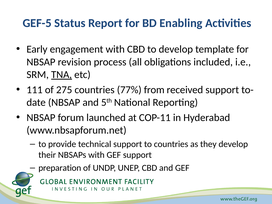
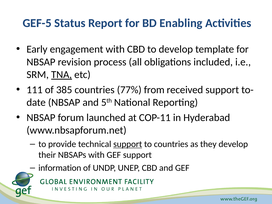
275: 275 -> 385
support at (128, 144) underline: none -> present
preparation: preparation -> information
